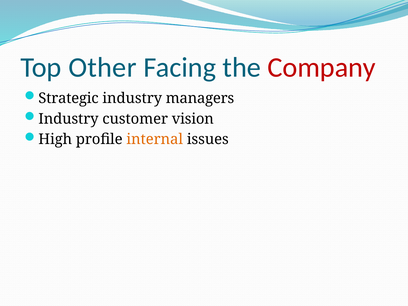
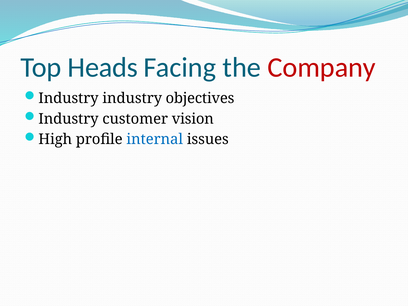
Other: Other -> Heads
Strategic at (69, 98): Strategic -> Industry
managers: managers -> objectives
internal colour: orange -> blue
